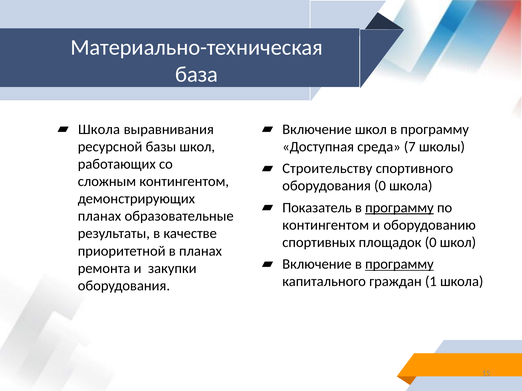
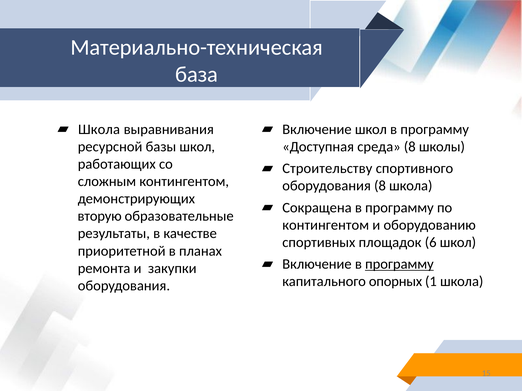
среда 7: 7 -> 8
оборудования 0: 0 -> 8
Показатель: Показатель -> Сокращена
программу at (399, 208) underline: present -> none
планах at (99, 216): планах -> вторую
площадок 0: 0 -> 6
граждан: граждан -> опорных
